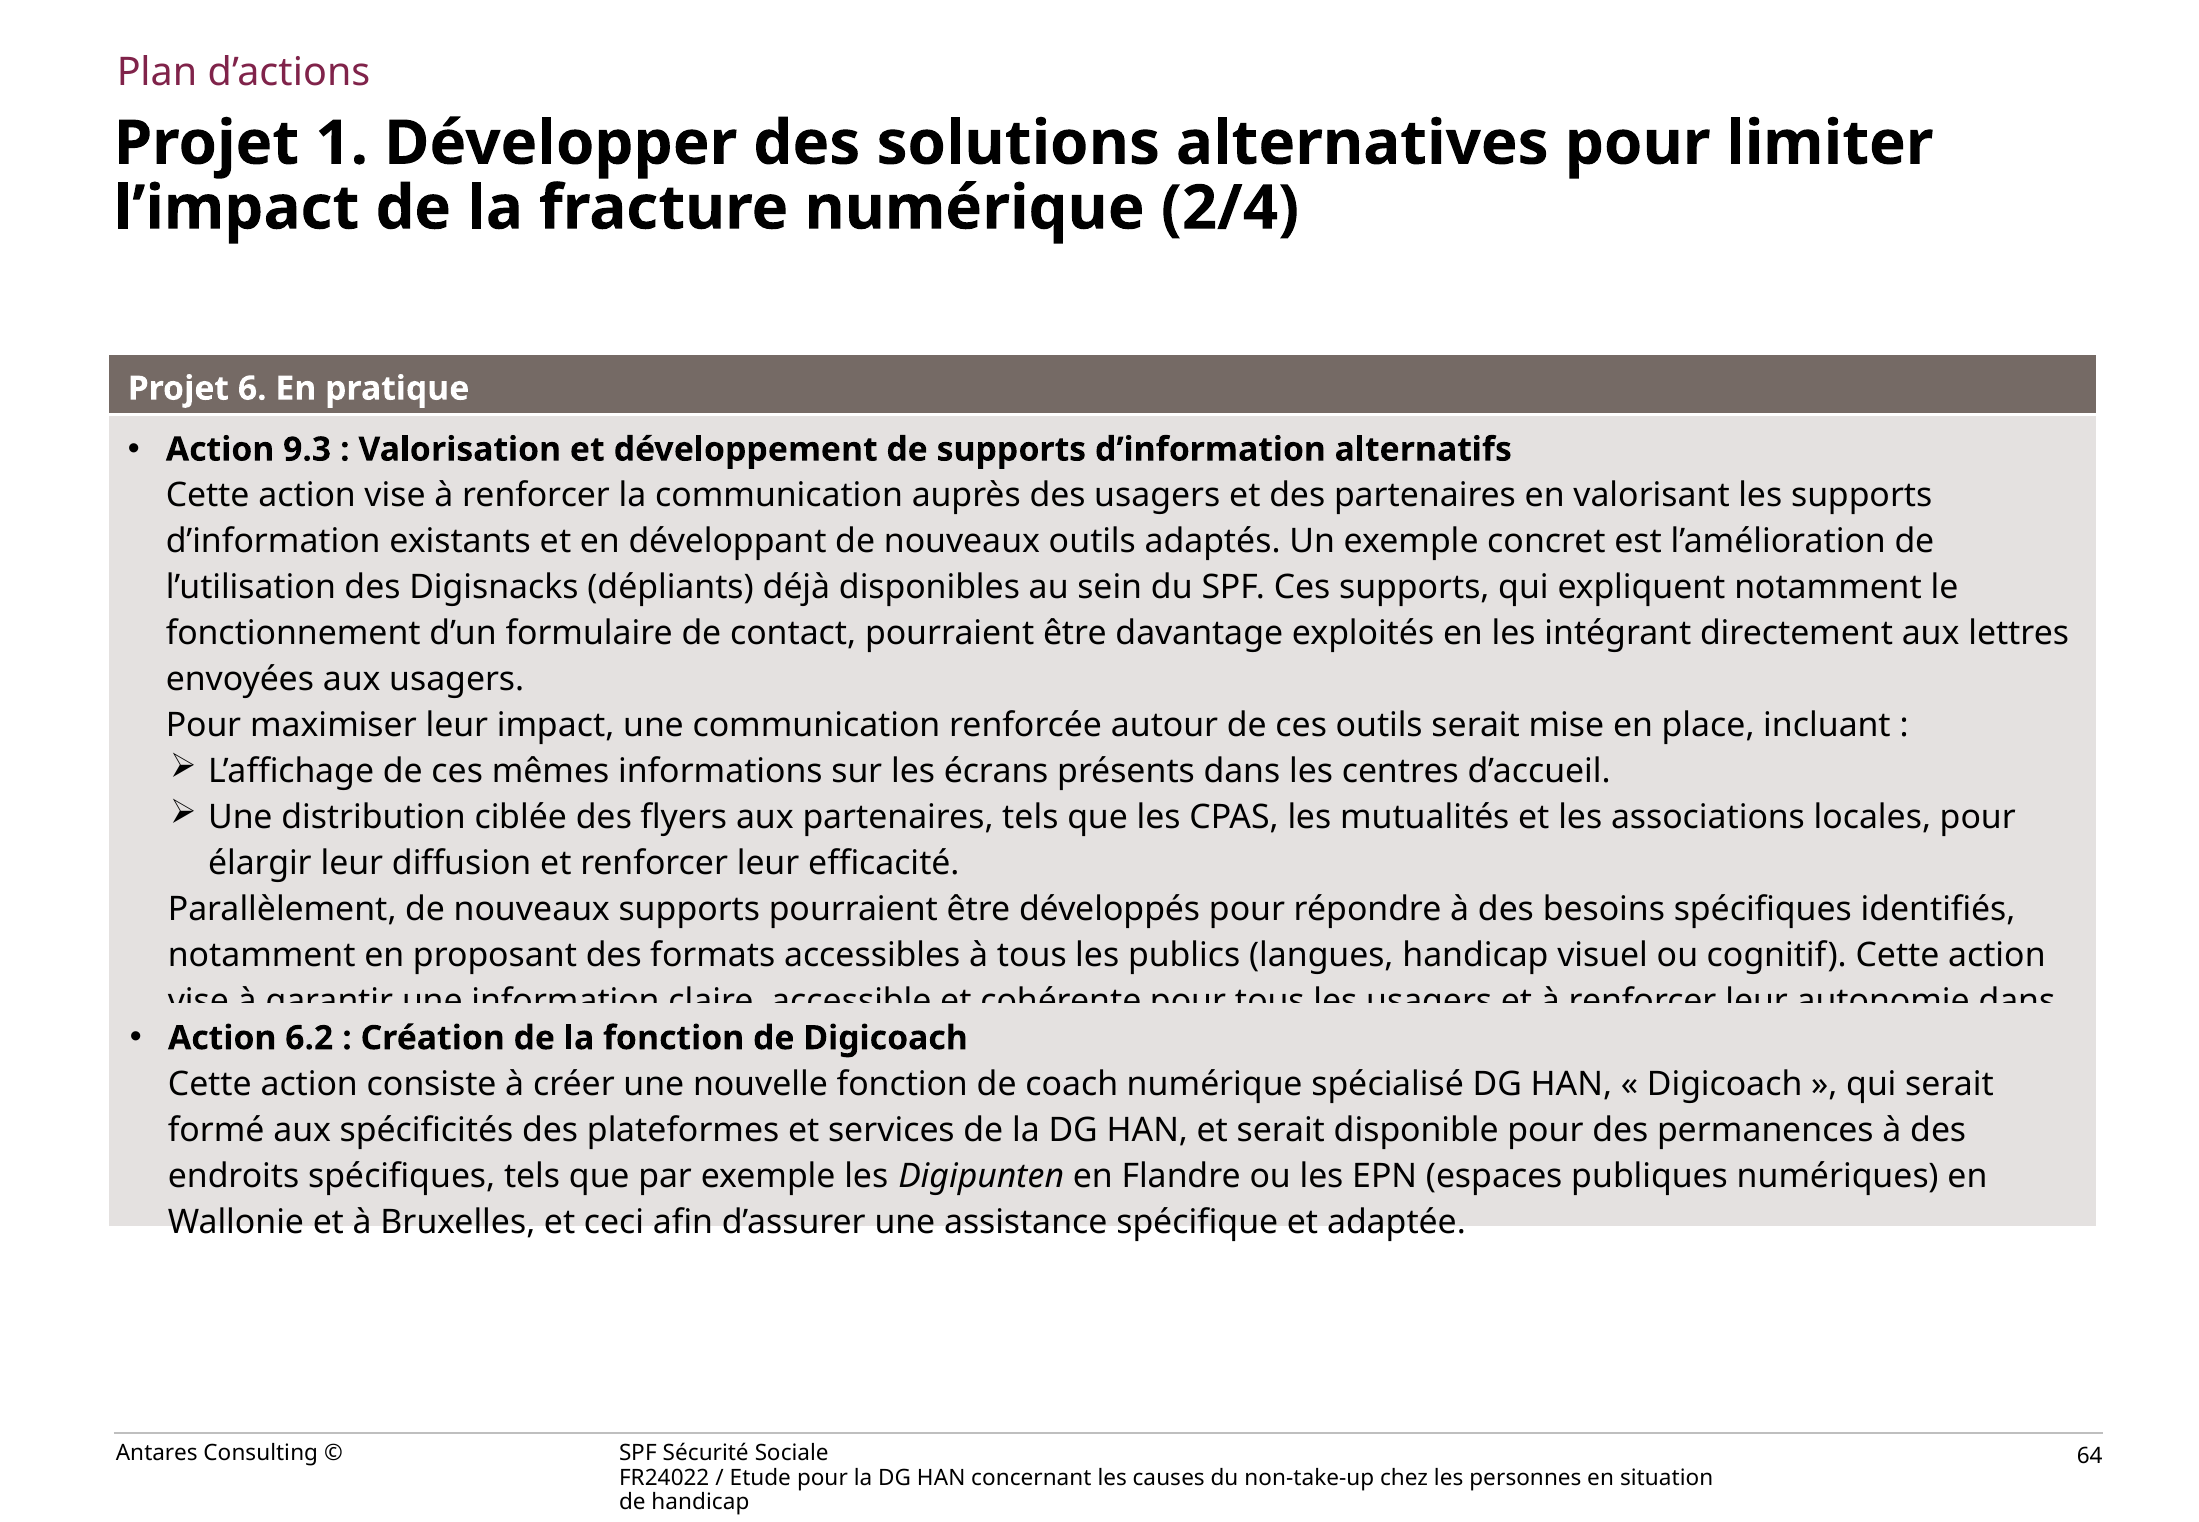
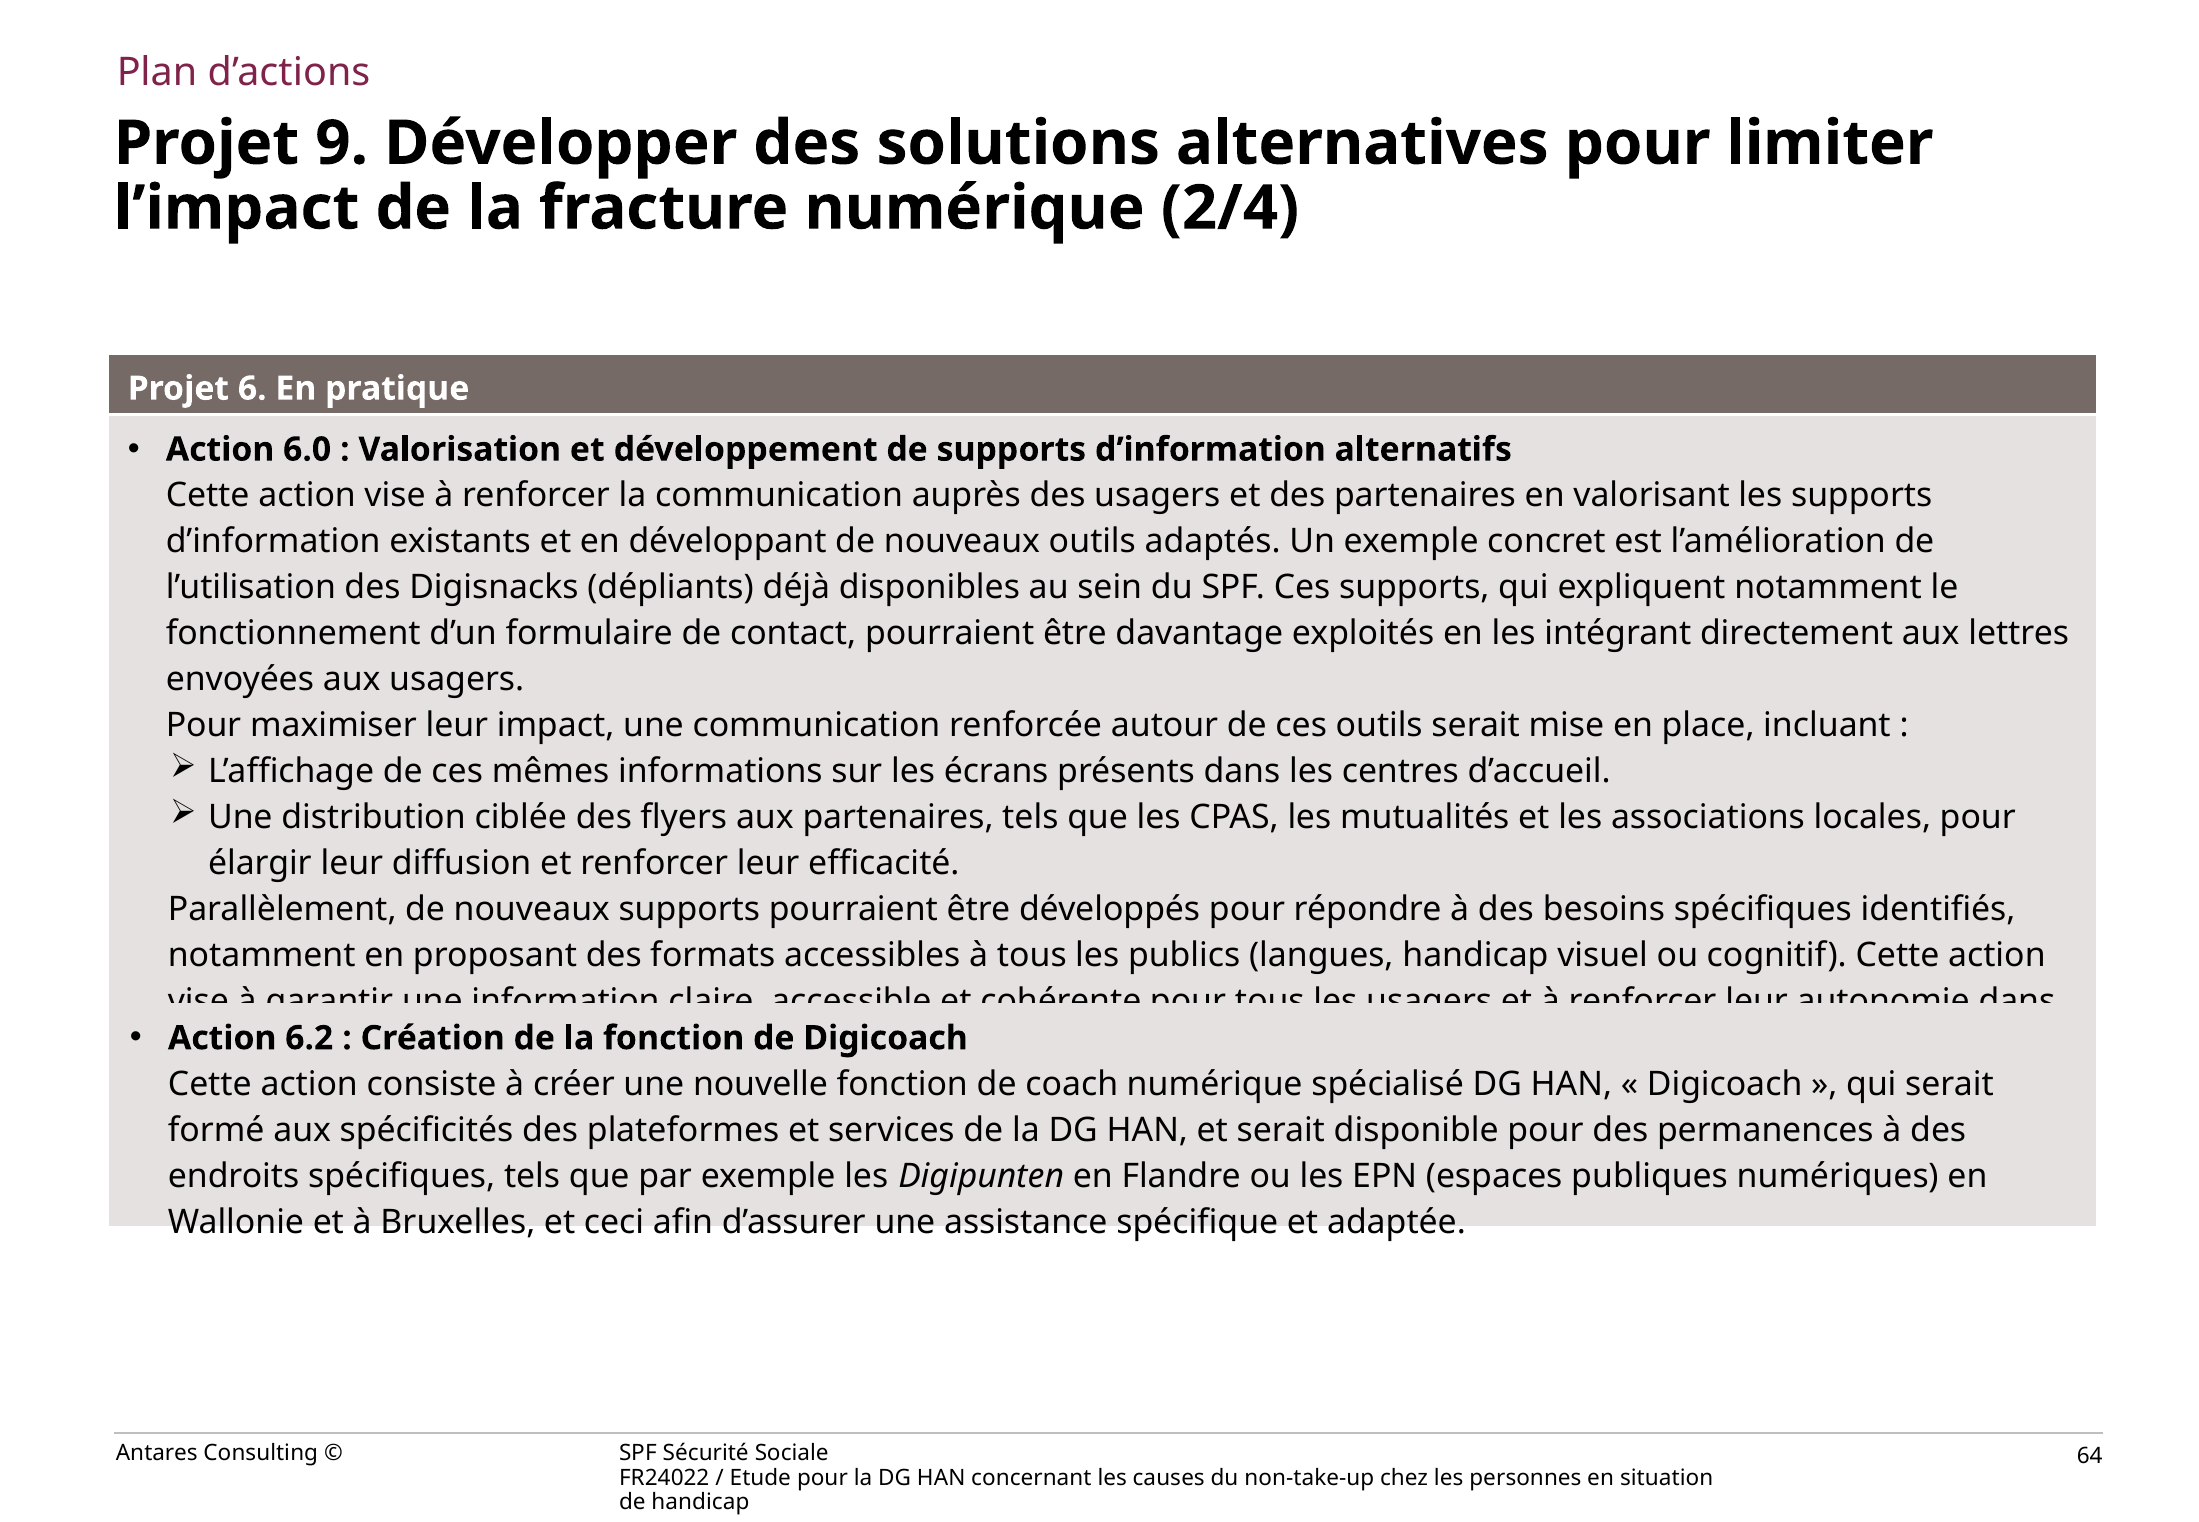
1: 1 -> 9
9.3: 9.3 -> 6.0
